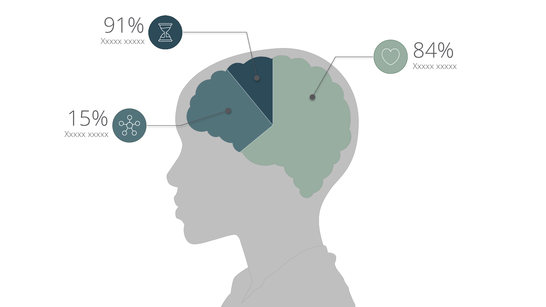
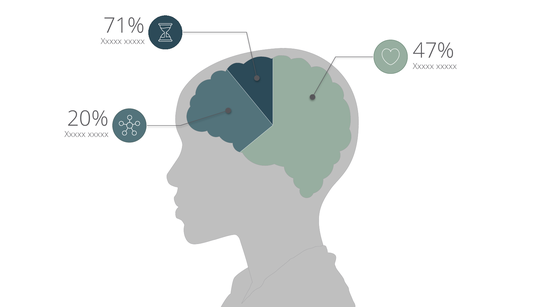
91%: 91% -> 71%
84%: 84% -> 47%
15%: 15% -> 20%
